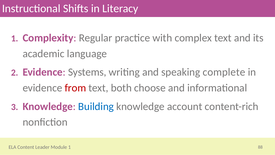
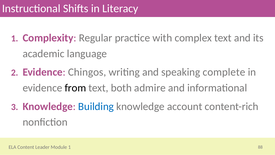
Systems: Systems -> Chingos
from colour: red -> black
choose: choose -> admire
